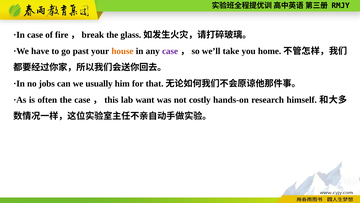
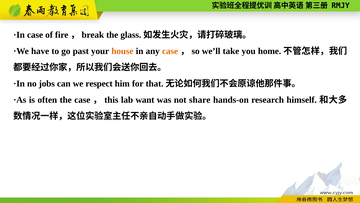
case at (170, 51) colour: purple -> orange
usually: usually -> respect
costly: costly -> share
